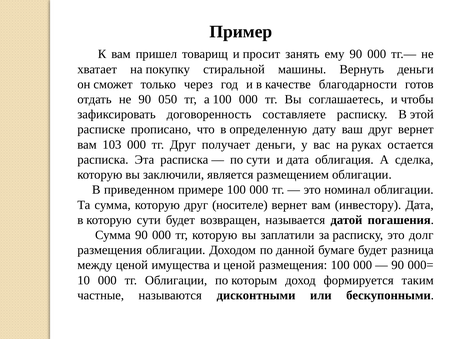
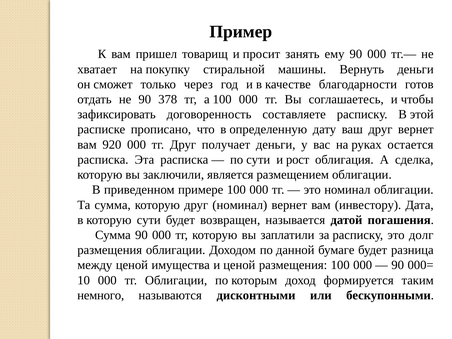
050: 050 -> 378
103: 103 -> 920
и дата: дата -> рост
друг носителе: носителе -> номинал
частные: частные -> немного
